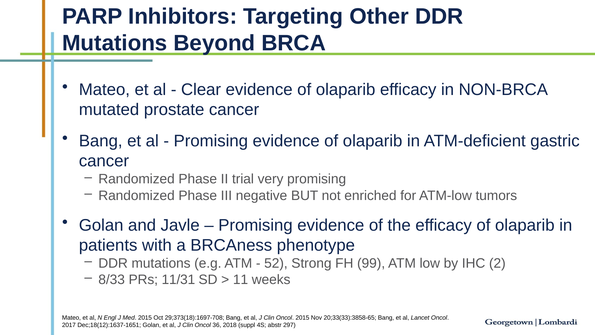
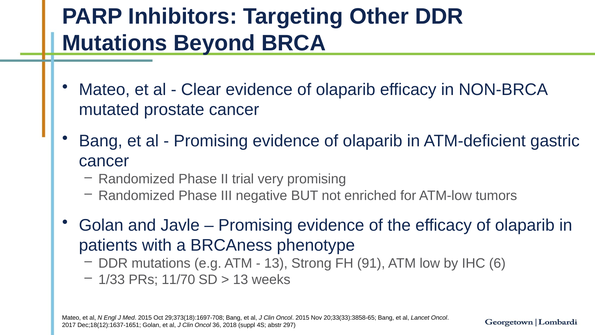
52 at (276, 263): 52 -> 13
99: 99 -> 91
2: 2 -> 6
8/33: 8/33 -> 1/33
11/31: 11/31 -> 11/70
11 at (241, 279): 11 -> 13
